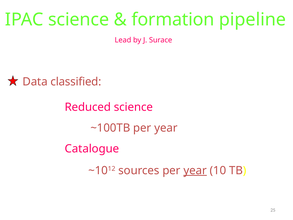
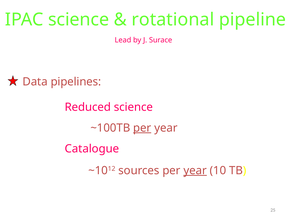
formation: formation -> rotational
classified: classified -> pipelines
per at (142, 128) underline: none -> present
